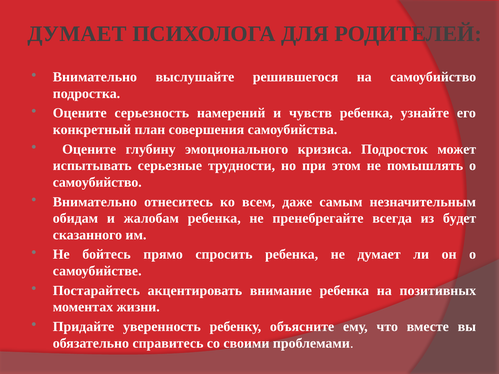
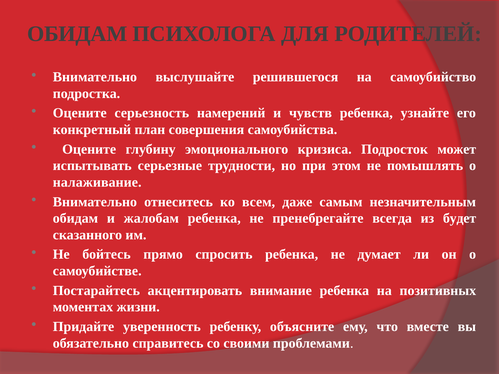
ДУМАЕТ at (77, 34): ДУМАЕТ -> ОБИДАМ
самоубийство at (97, 182): самоубийство -> налаживание
